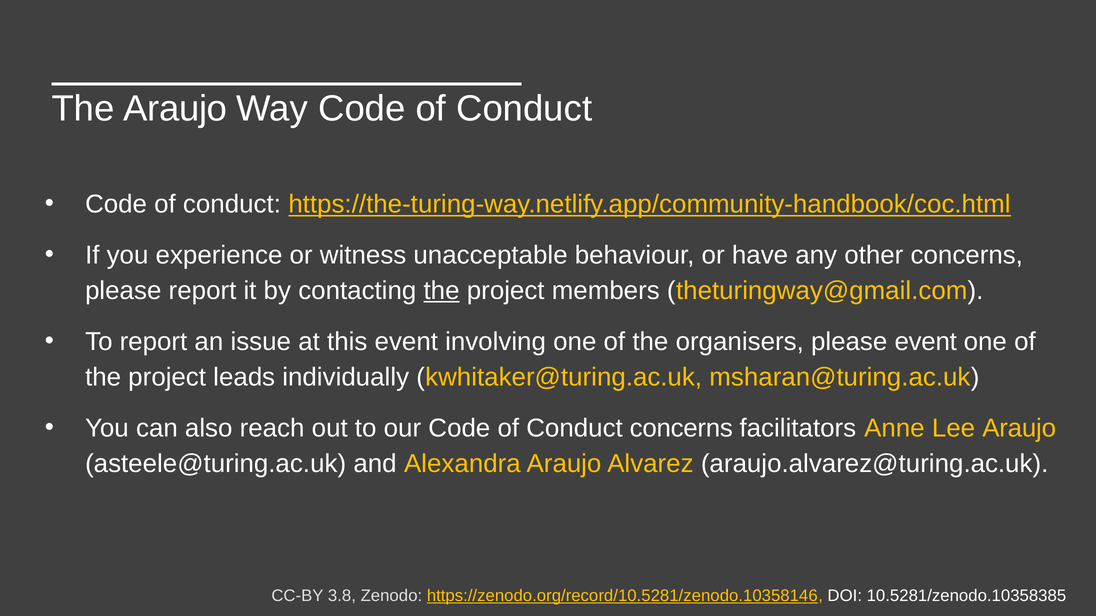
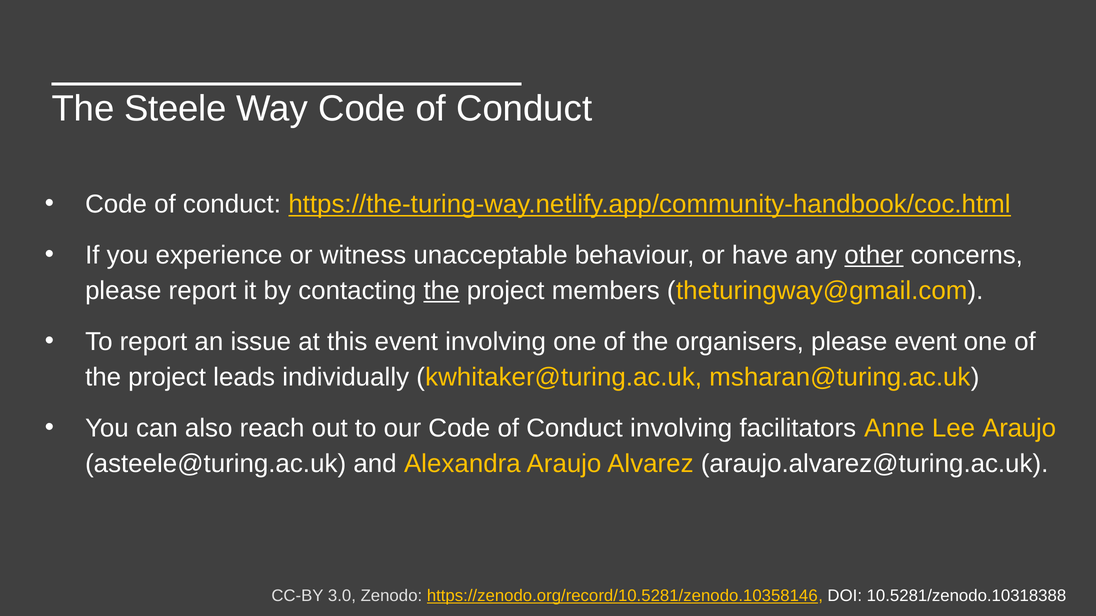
The Araujo: Araujo -> Steele
other underline: none -> present
Conduct concerns: concerns -> involving
3.8: 3.8 -> 3.0
10.5281/zenodo.10358385: 10.5281/zenodo.10358385 -> 10.5281/zenodo.10318388
